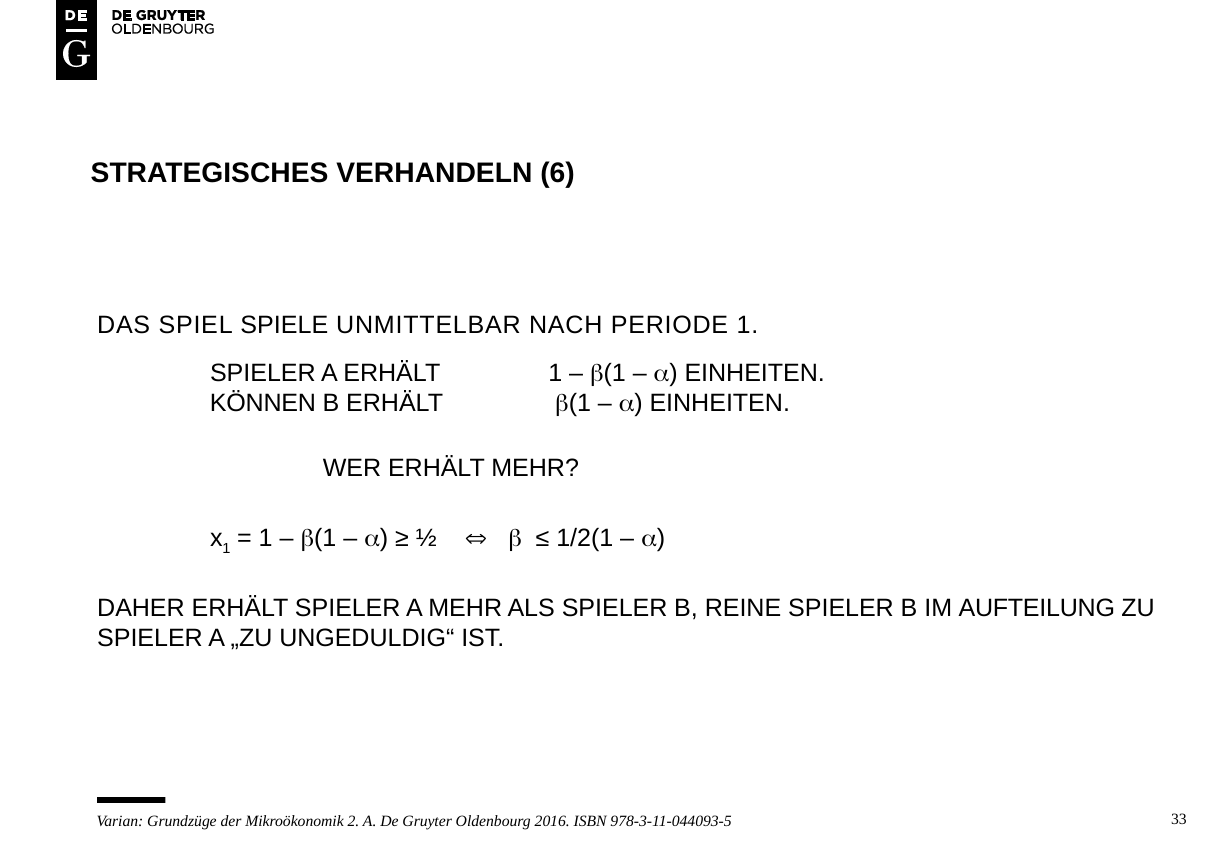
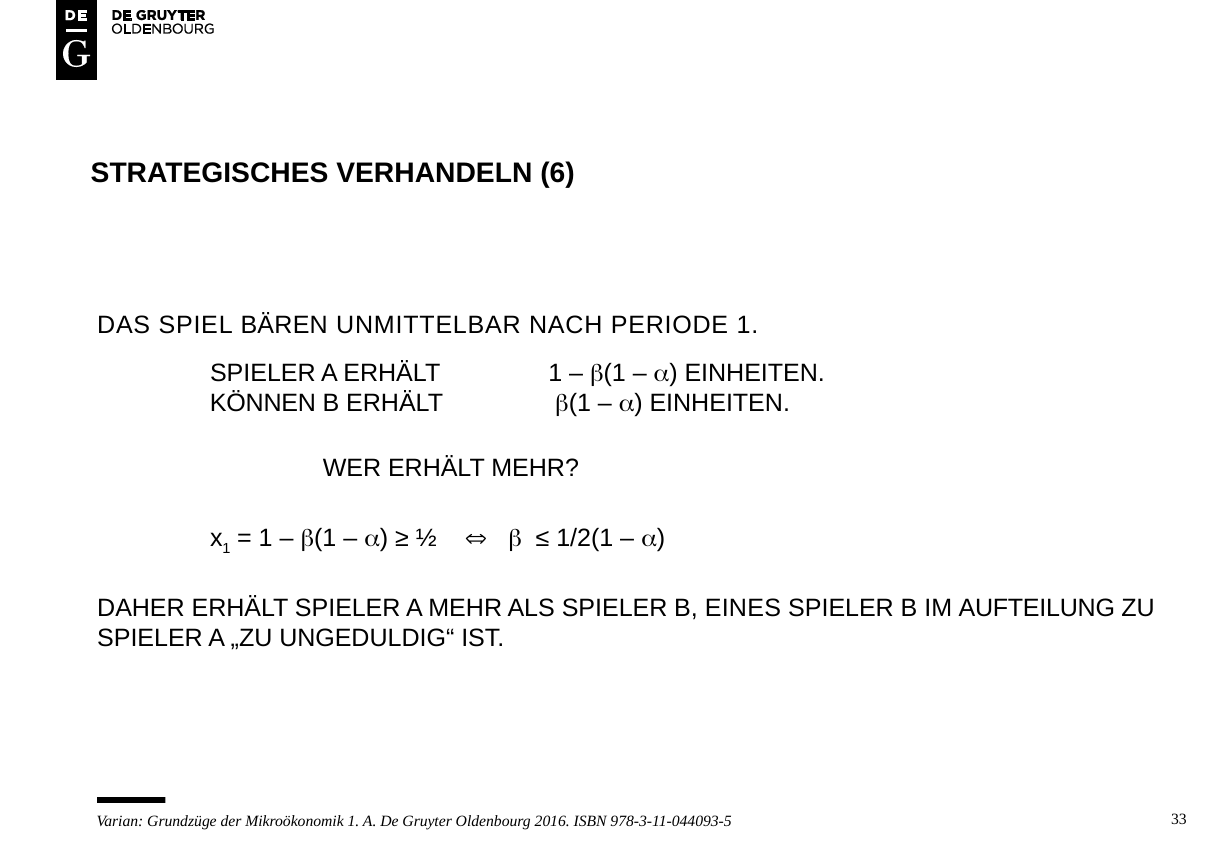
SPIELE: SPIELE -> BÄREN
REINE: REINE -> EINES
Mikroökonomik 2: 2 -> 1
